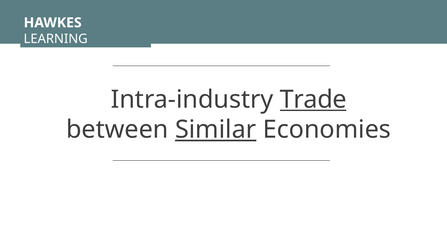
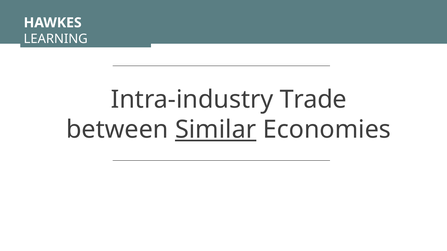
Trade underline: present -> none
